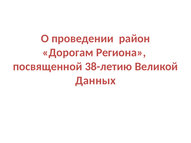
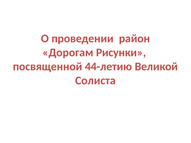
Региона: Региона -> Рисунки
38-летию: 38-летию -> 44-летию
Данных: Данных -> Солиста
